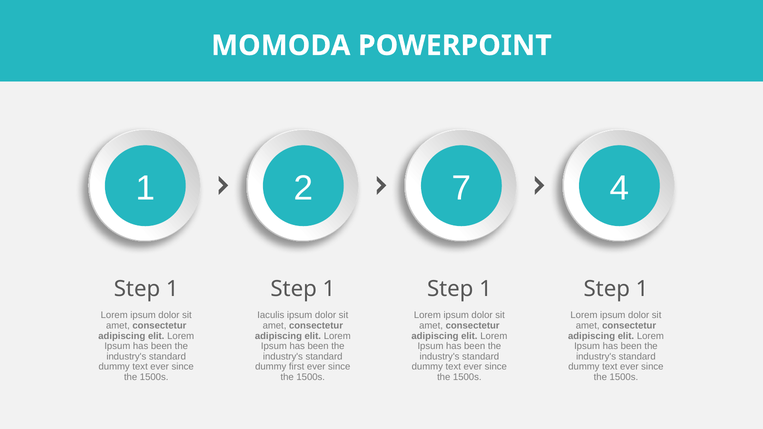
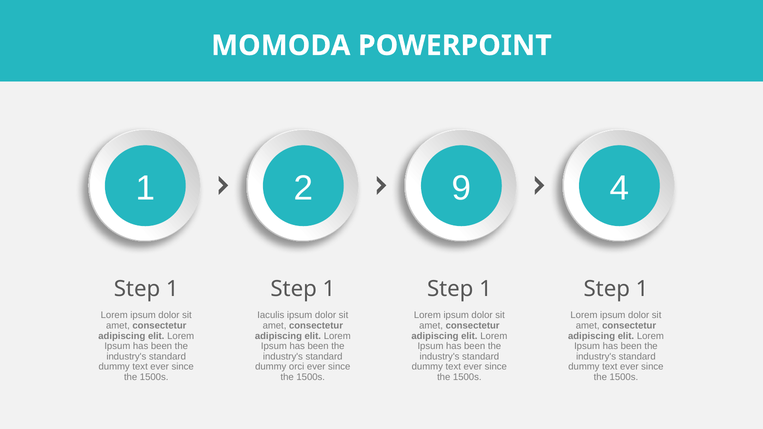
7: 7 -> 9
first: first -> orci
